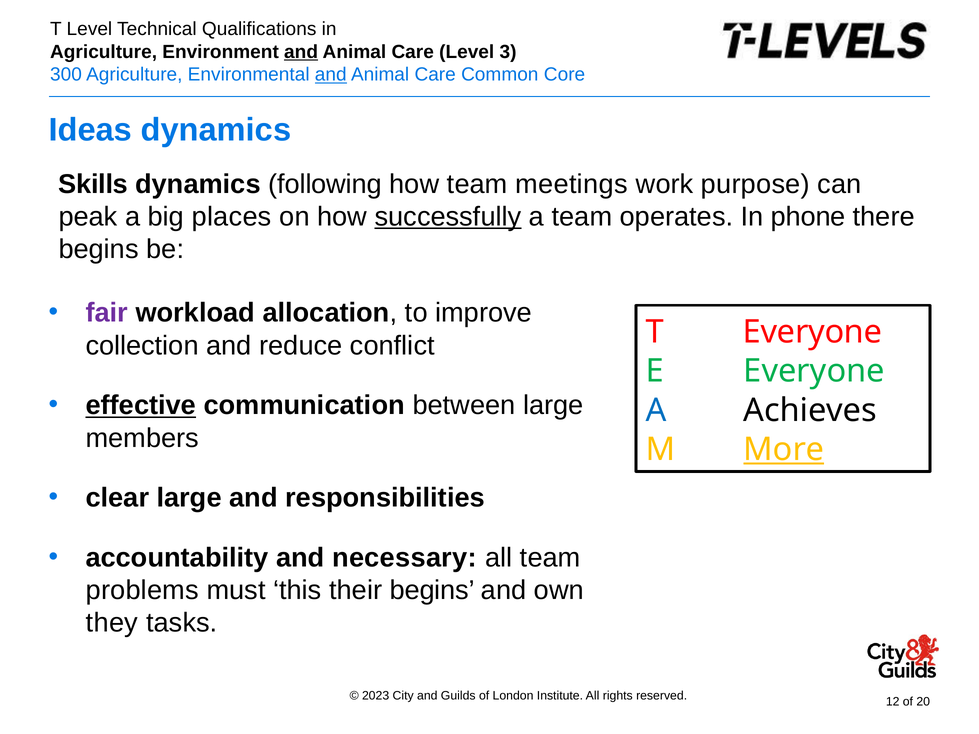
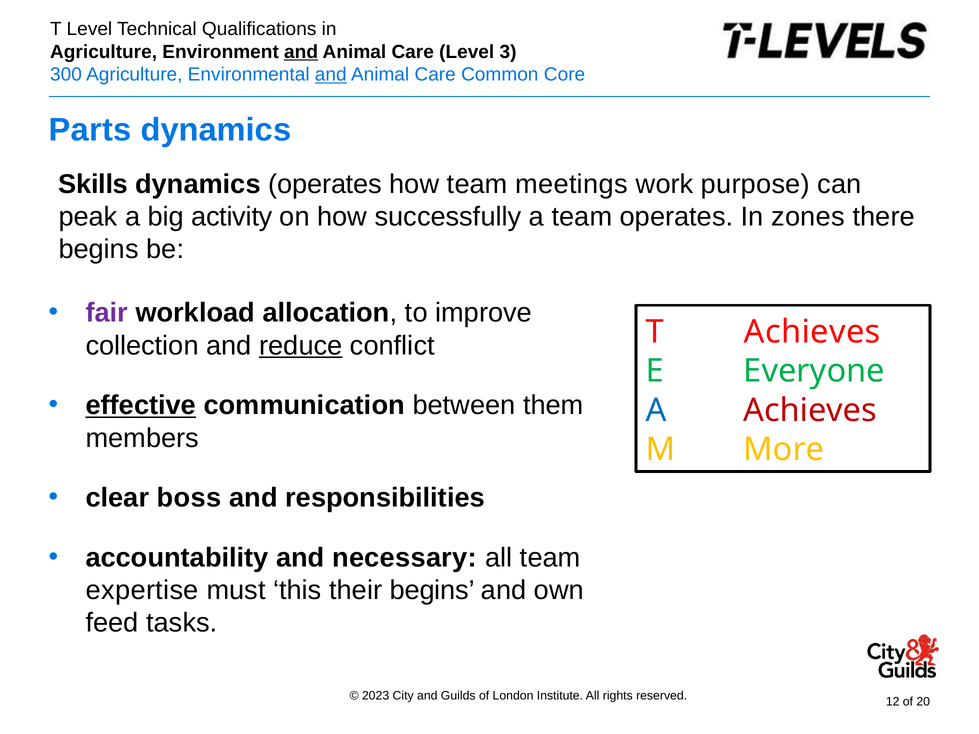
Ideas: Ideas -> Parts
dynamics following: following -> operates
places: places -> activity
successfully underline: present -> none
phone: phone -> zones
T Everyone: Everyone -> Achieves
reduce underline: none -> present
between large: large -> them
Achieves at (810, 410) colour: black -> red
More underline: present -> none
clear large: large -> boss
problems: problems -> expertise
they: they -> feed
